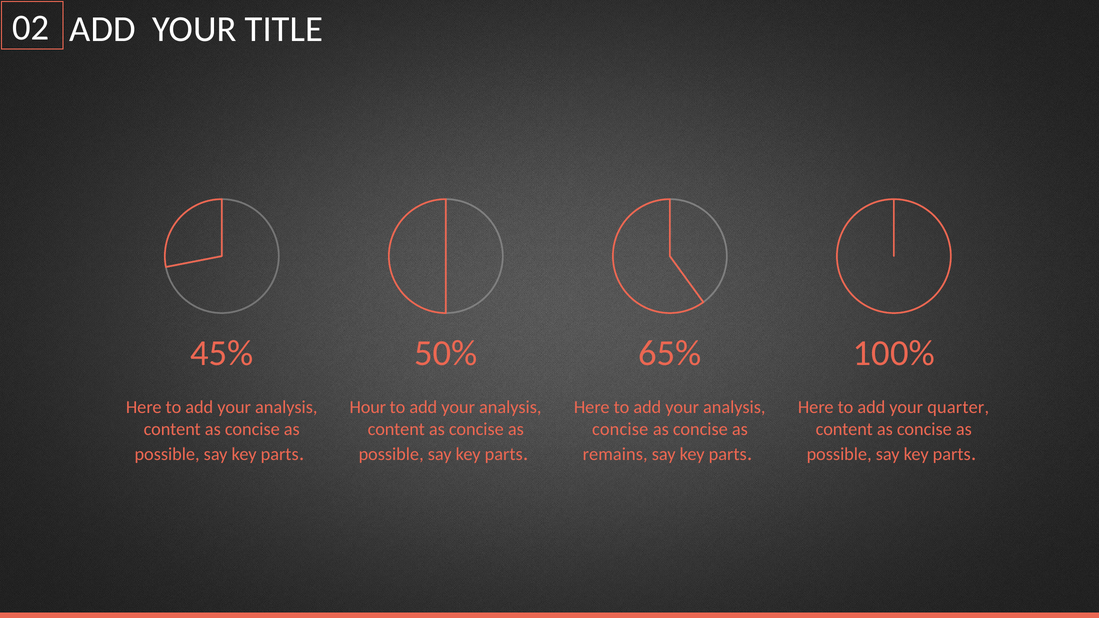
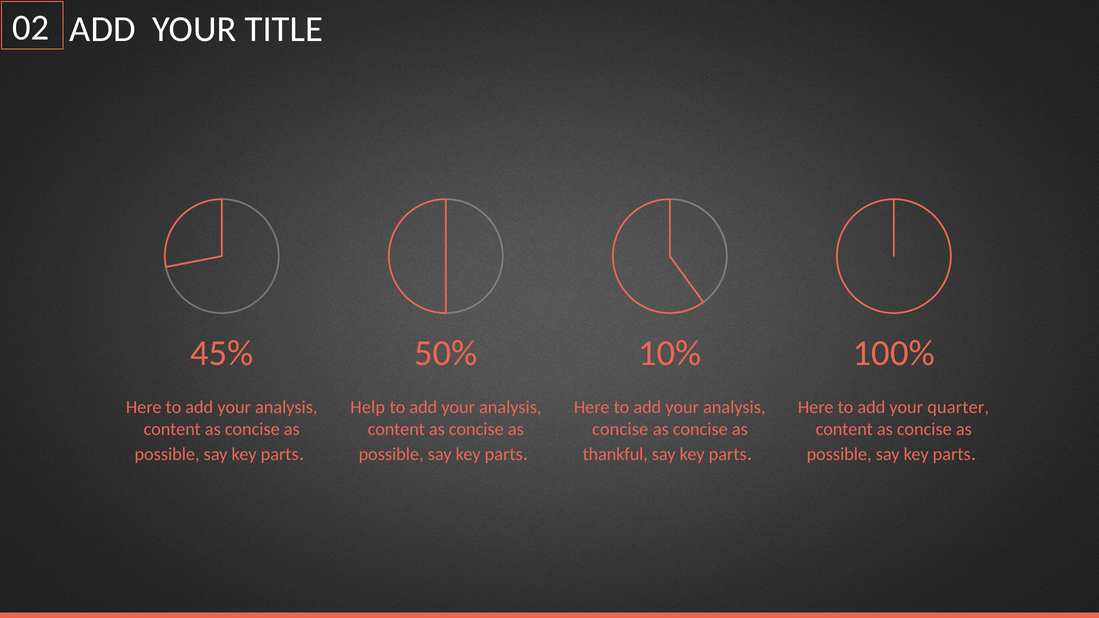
65%: 65% -> 10%
Hour: Hour -> Help
remains: remains -> thankful
